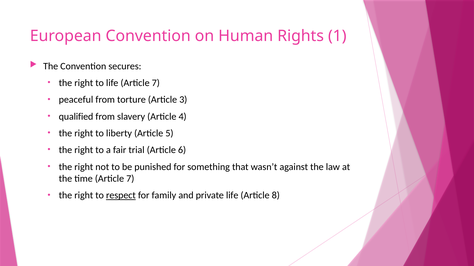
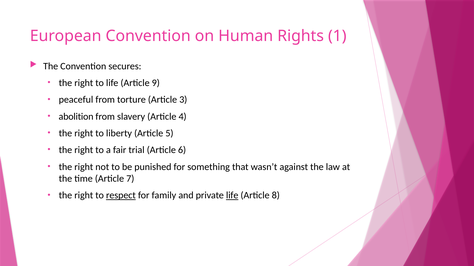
life Article 7: 7 -> 9
qualified: qualified -> abolition
life at (232, 196) underline: none -> present
